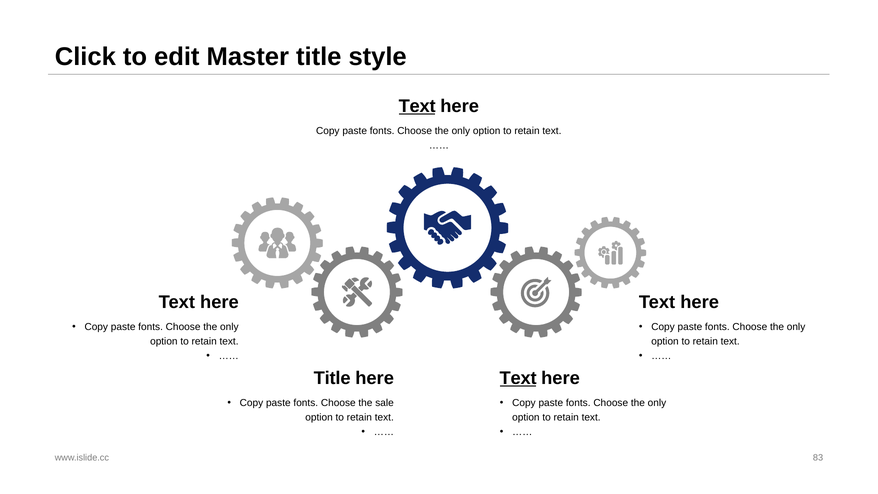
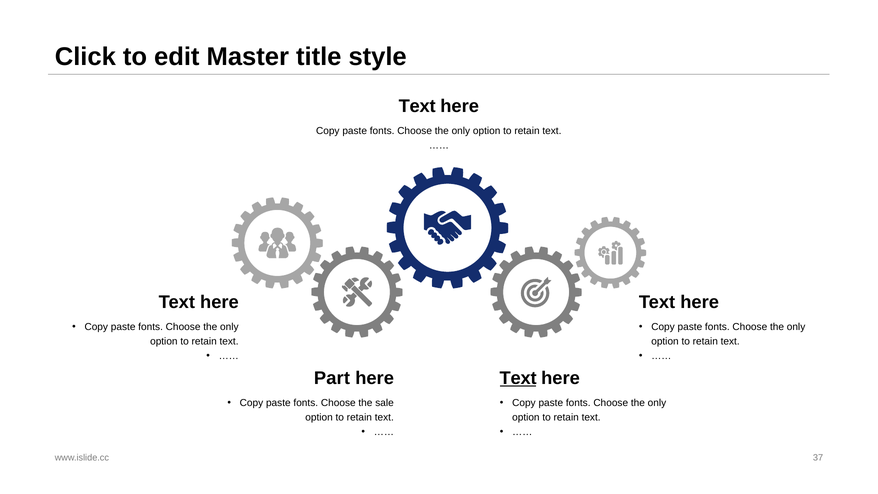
Text at (417, 106) underline: present -> none
Title at (332, 378): Title -> Part
83: 83 -> 37
